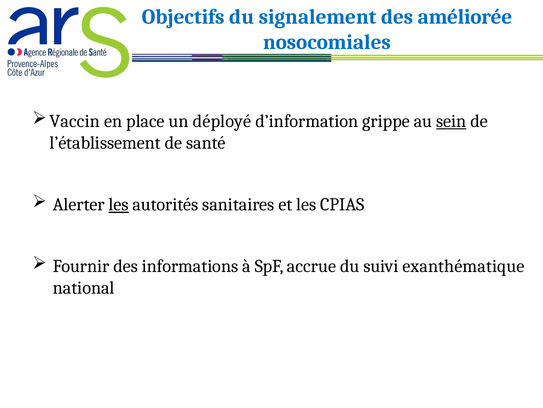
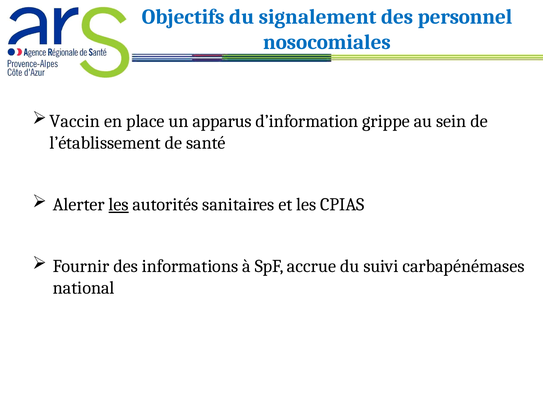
améliorée: améliorée -> personnel
déployé: déployé -> apparus
sein underline: present -> none
exanthématique: exanthématique -> carbapénémases
